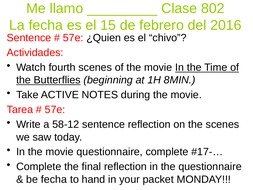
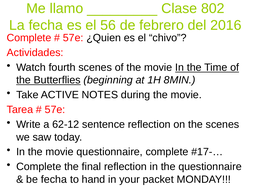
15: 15 -> 56
Sentence at (29, 38): Sentence -> Complete
58-12: 58-12 -> 62-12
